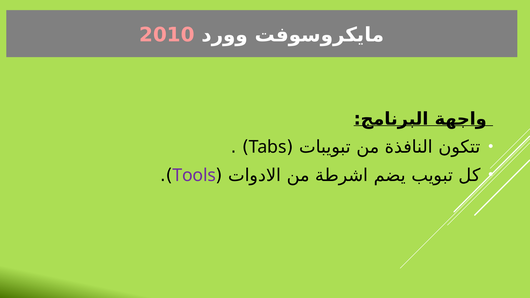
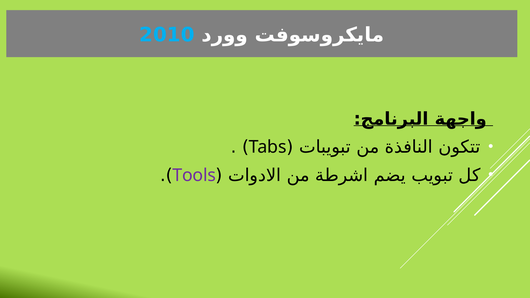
2010 colour: pink -> light blue
